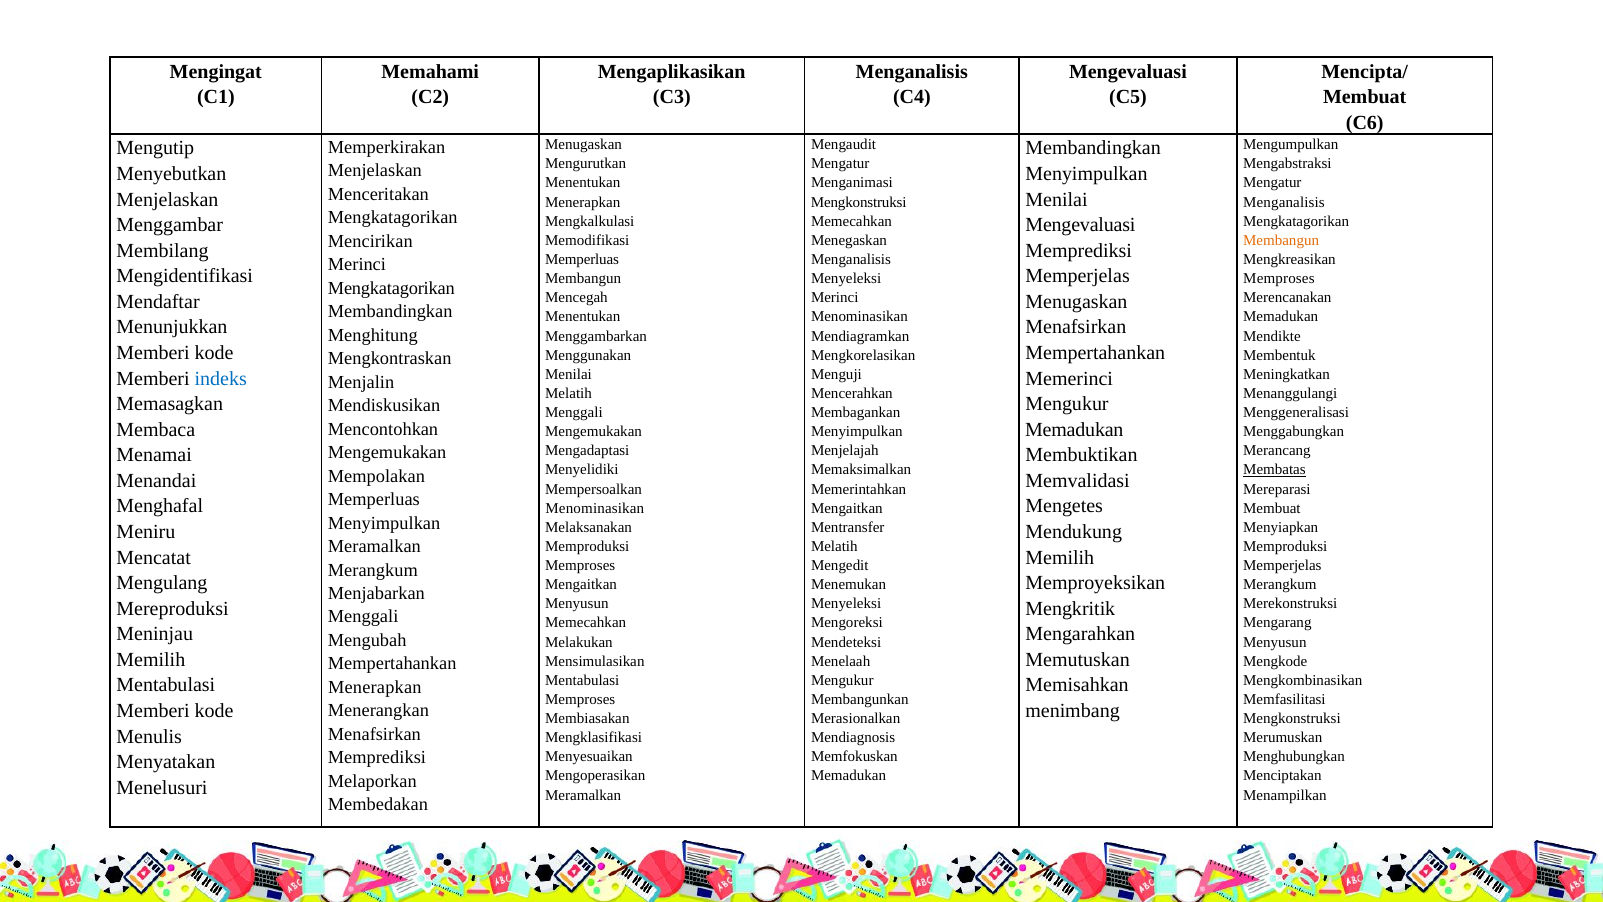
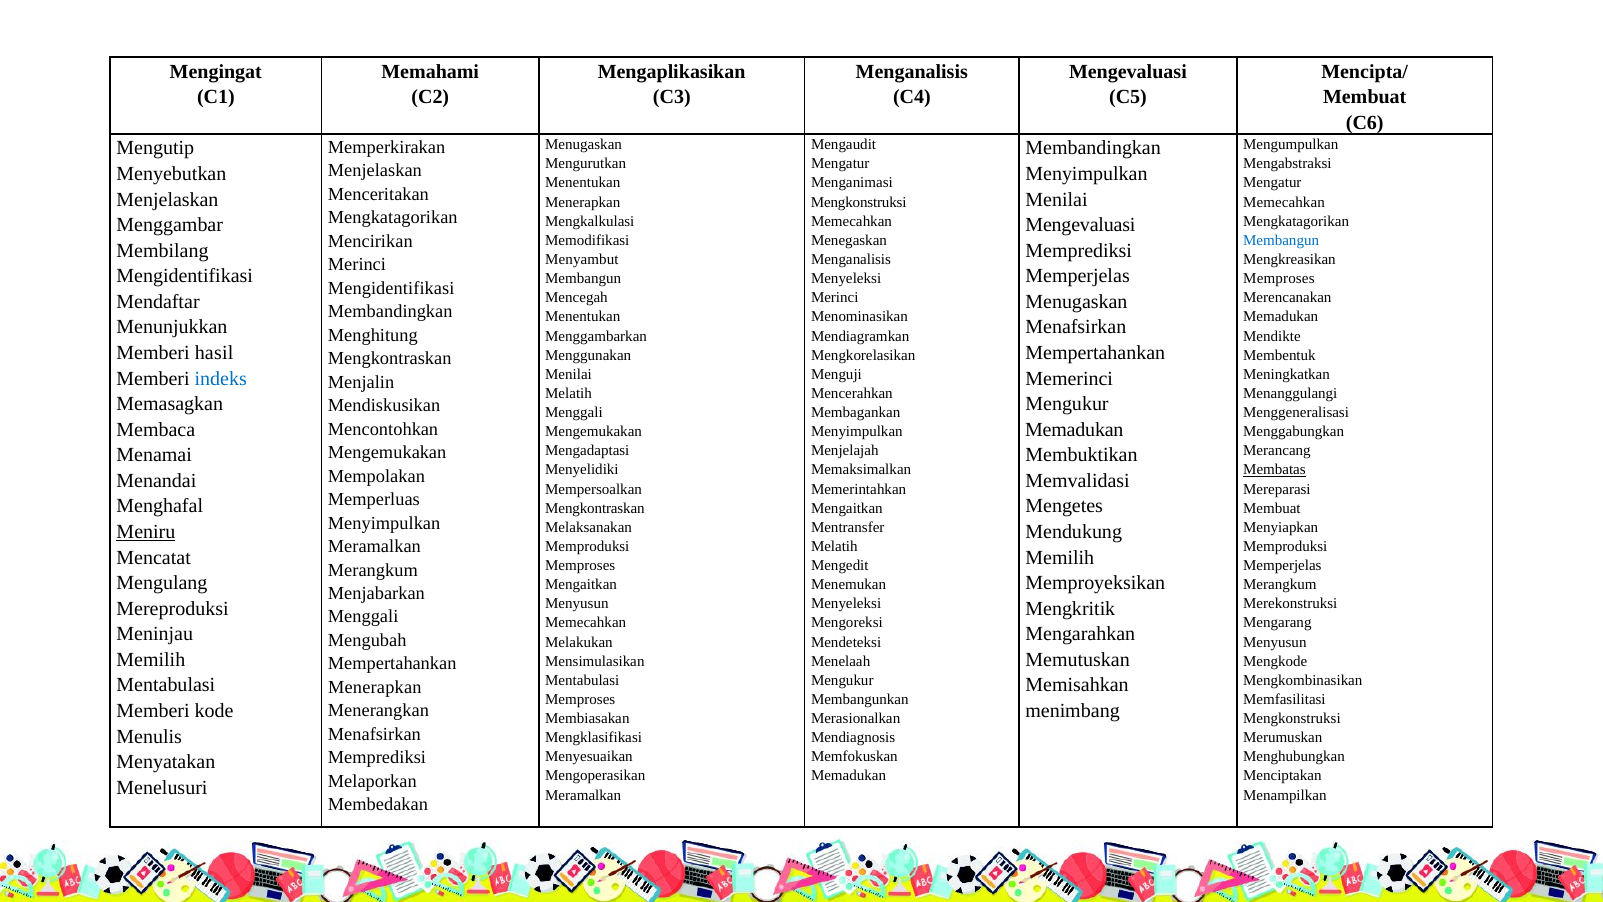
Menganalisis at (1284, 202): Menganalisis -> Memecahkan
Membangun at (1281, 240) colour: orange -> blue
Memperluas at (582, 259): Memperluas -> Menyambut
Mengkatagorikan at (391, 288): Mengkatagorikan -> Mengidentifikasi
kode at (214, 353): kode -> hasil
Menominasikan at (595, 508): Menominasikan -> Mengkontraskan
Meniru underline: none -> present
